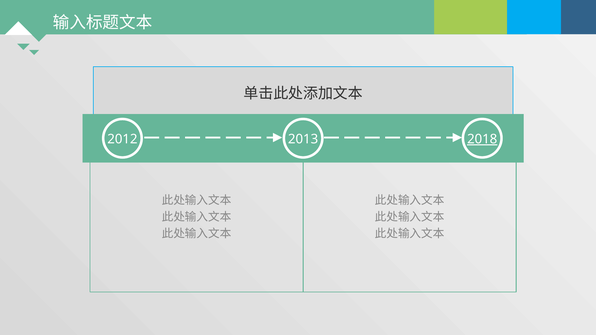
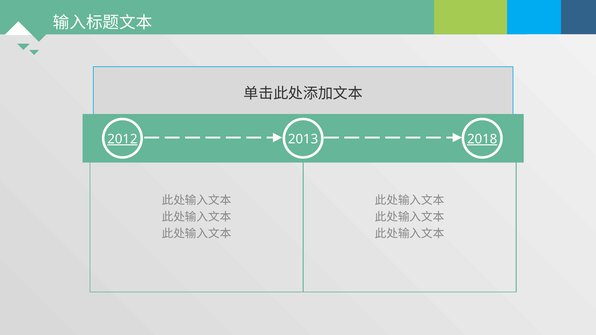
2012 underline: none -> present
